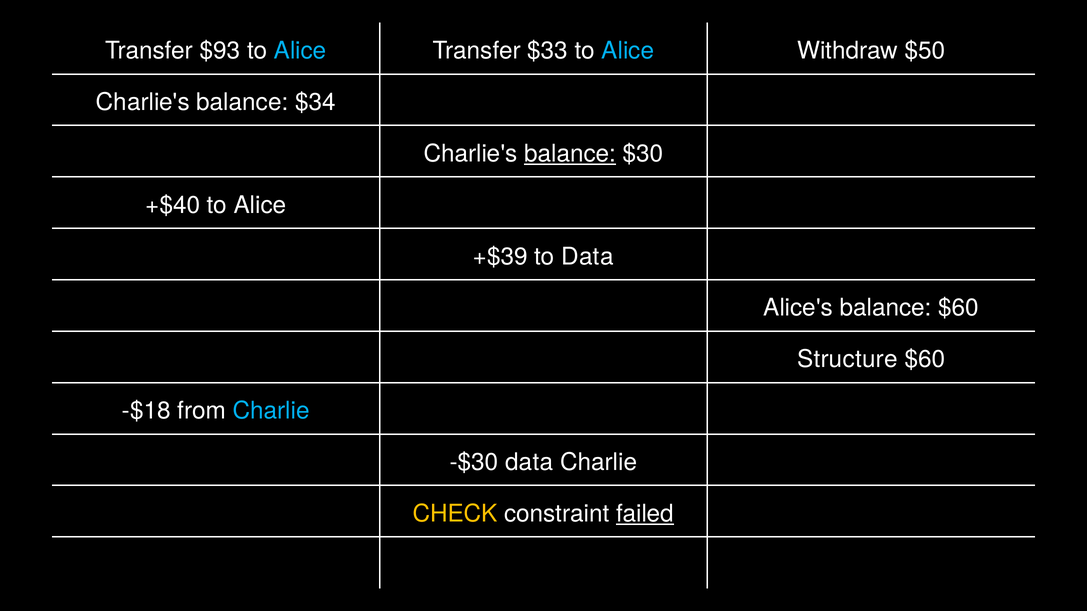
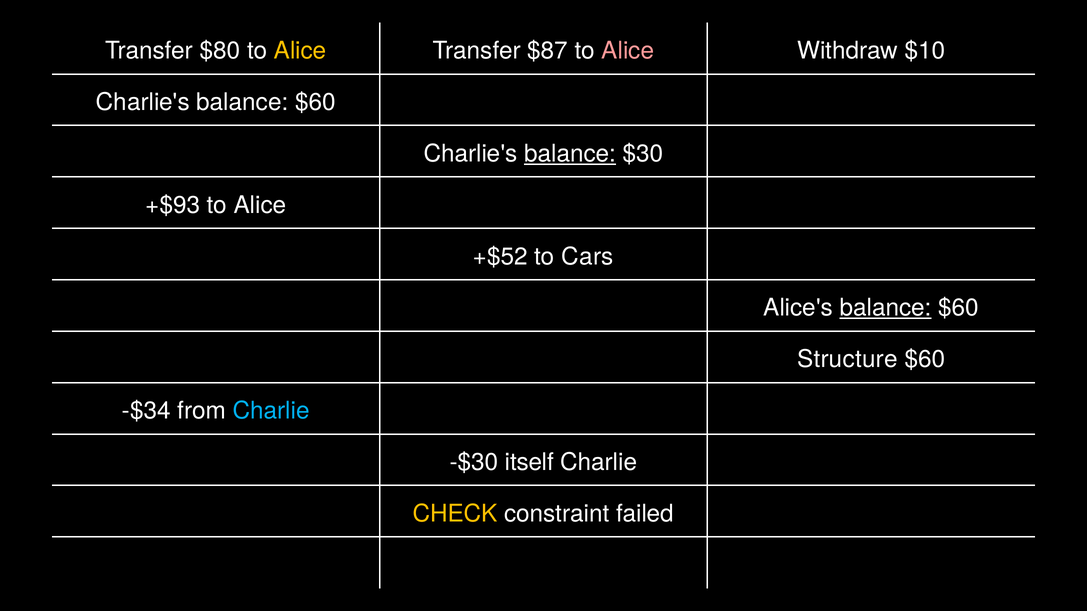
$93: $93 -> $80
Alice at (300, 51) colour: light blue -> yellow
$33: $33 -> $87
Alice at (628, 51) colour: light blue -> pink
$50: $50 -> $10
Charlie's balance $34: $34 -> $60
+$40: +$40 -> +$93
+$39: +$39 -> +$52
to Data: Data -> Cars
balance at (886, 308) underline: none -> present
-$18: -$18 -> -$34
-$30 data: data -> itself
failed underline: present -> none
